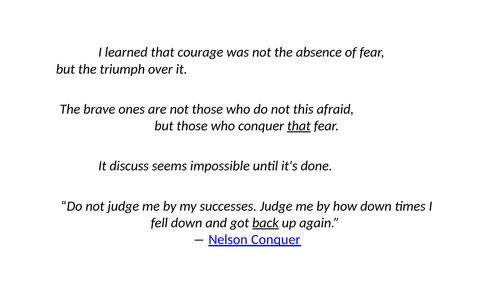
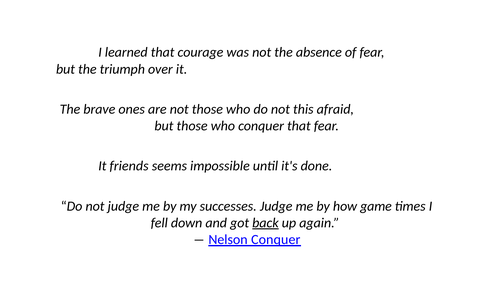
that at (299, 126) underline: present -> none
discuss: discuss -> friends
how down: down -> game
